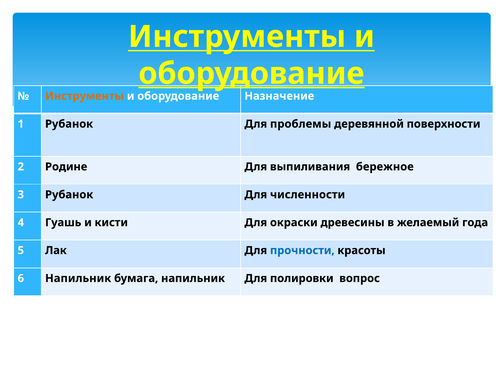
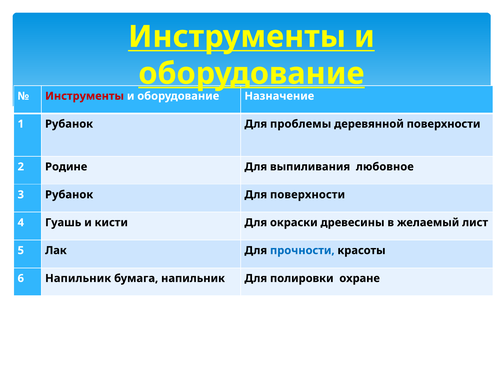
Инструменты at (85, 96) colour: orange -> red
бережное: бережное -> любовное
Для численности: численности -> поверхности
года: года -> лист
вопрос: вопрос -> охране
